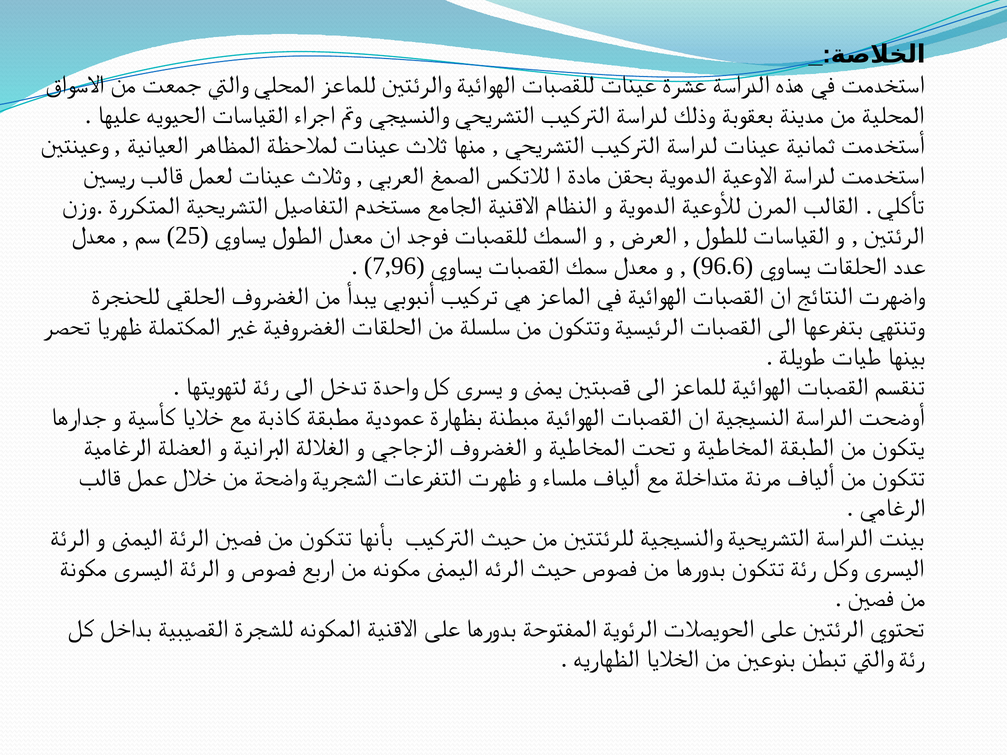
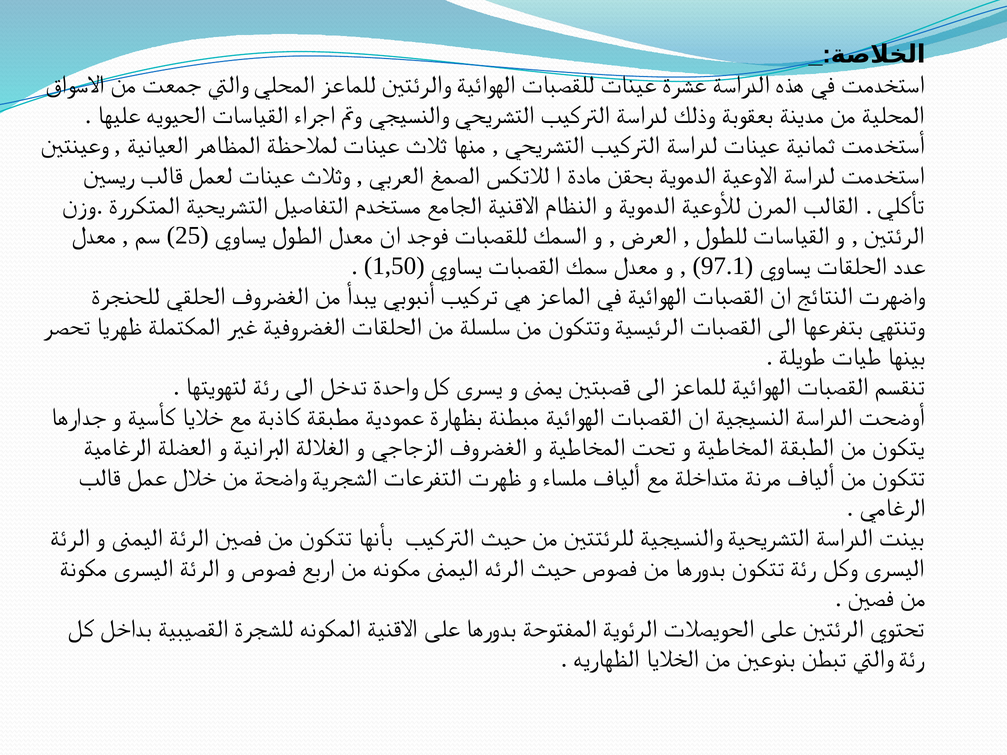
7,96: 7,96 -> 1,50
96.6: 96.6 -> 97.1
